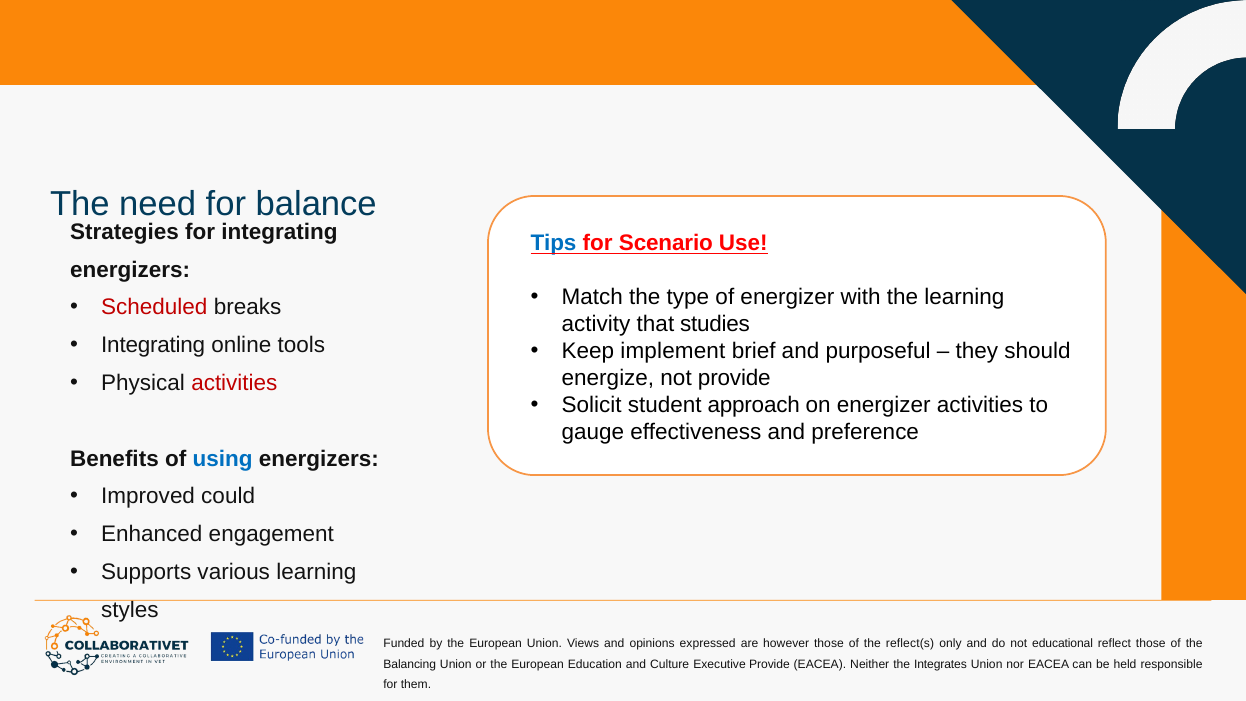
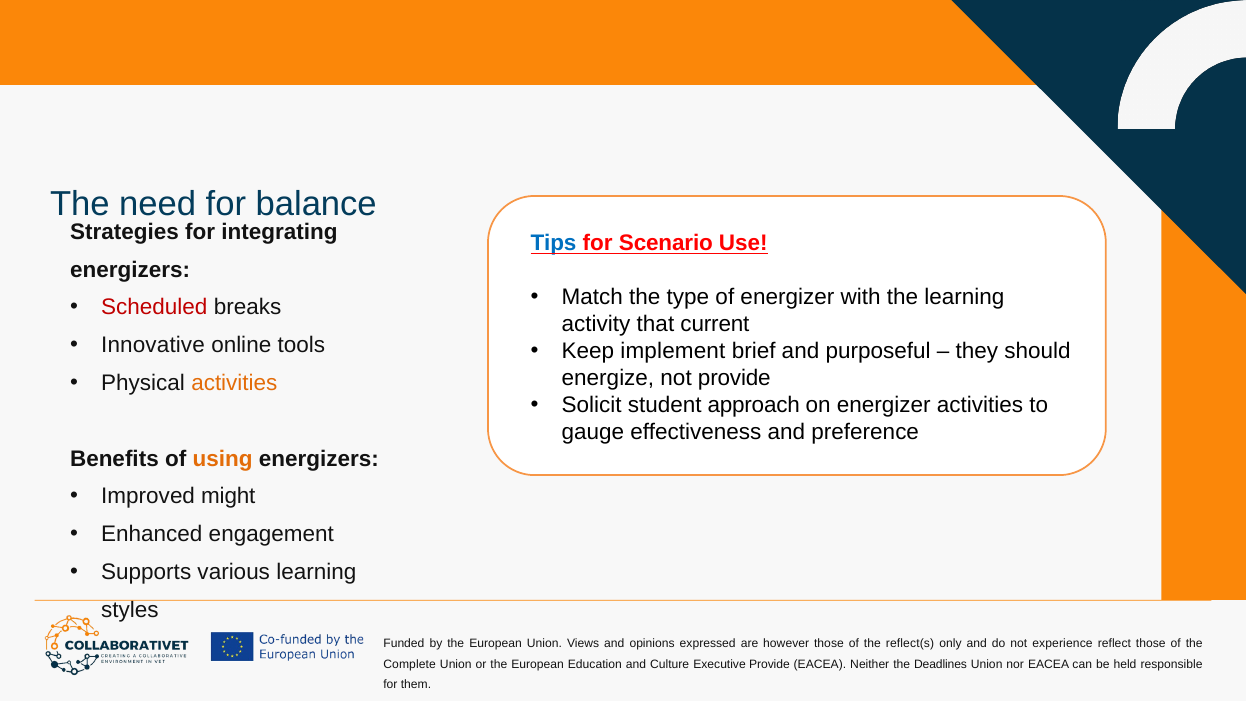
studies: studies -> current
Integrating at (153, 345): Integrating -> Innovative
activities at (234, 383) colour: red -> orange
using colour: blue -> orange
could: could -> might
educational: educational -> experience
Balancing: Balancing -> Complete
Integrates: Integrates -> Deadlines
